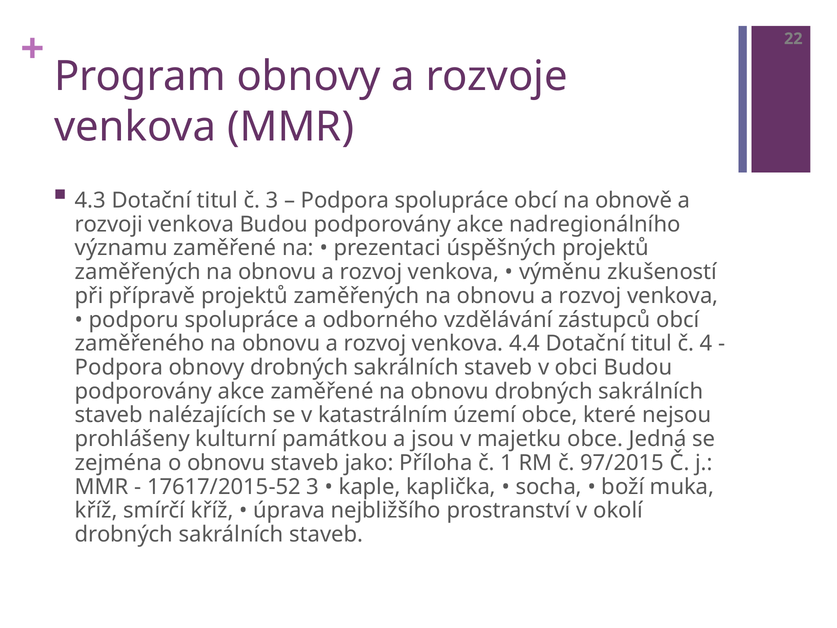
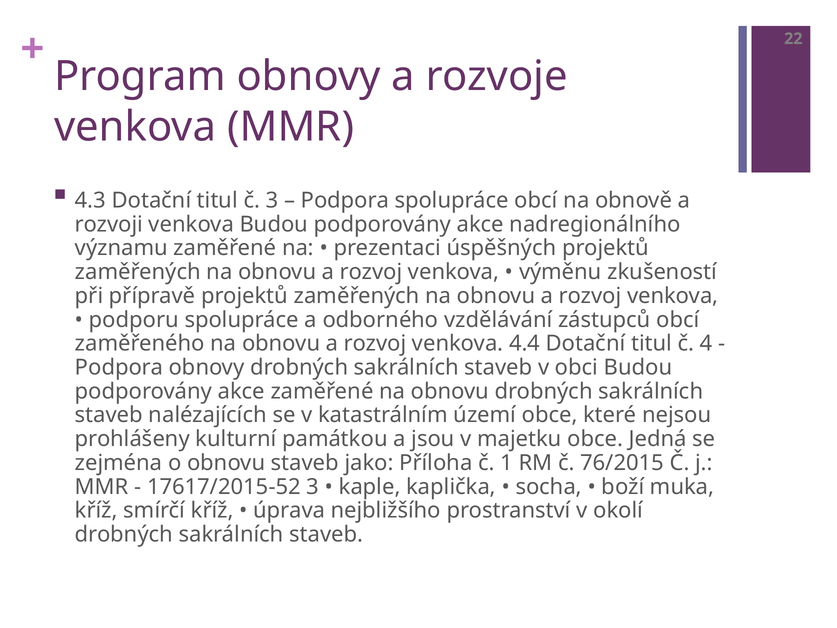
97/2015: 97/2015 -> 76/2015
